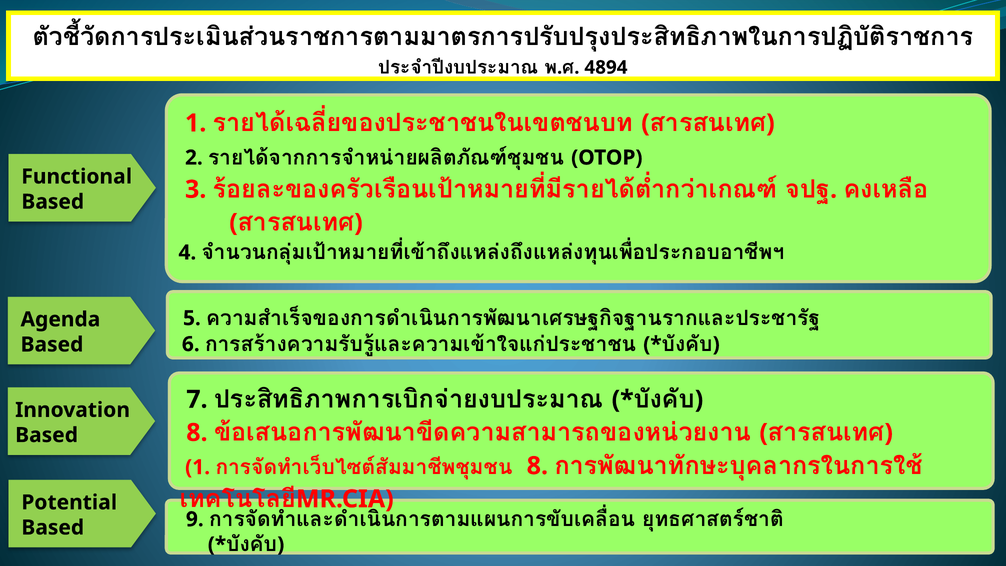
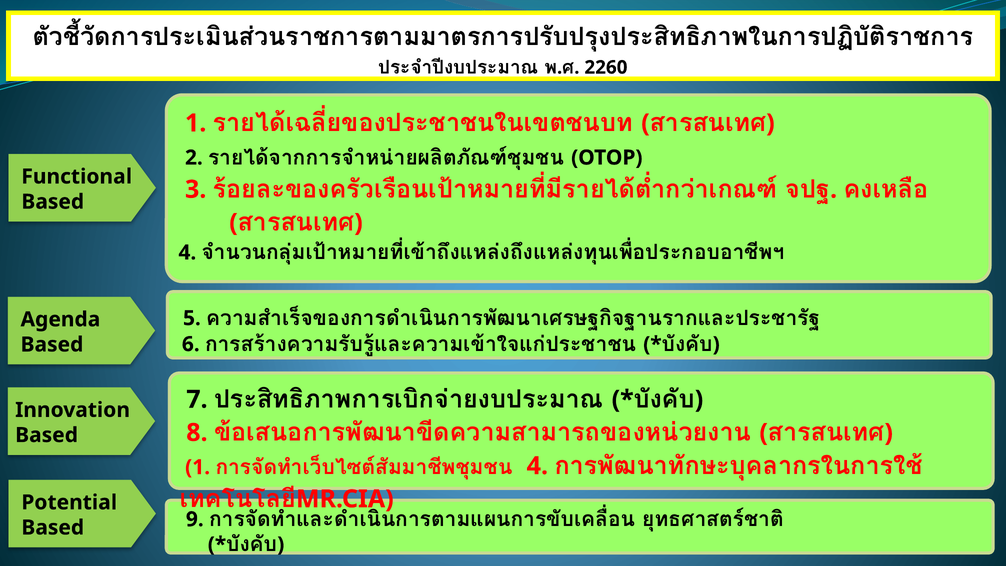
4894: 4894 -> 2260
8 at (537, 466): 8 -> 4
